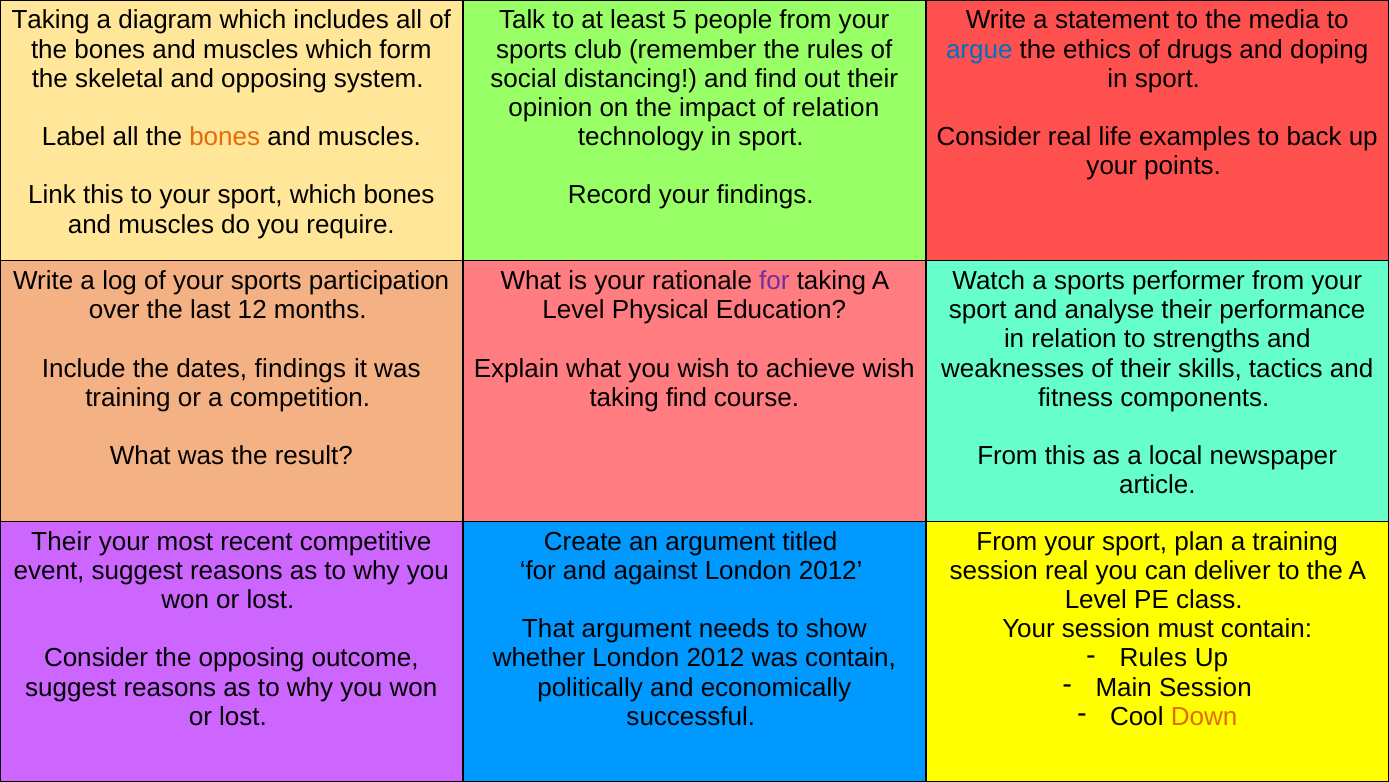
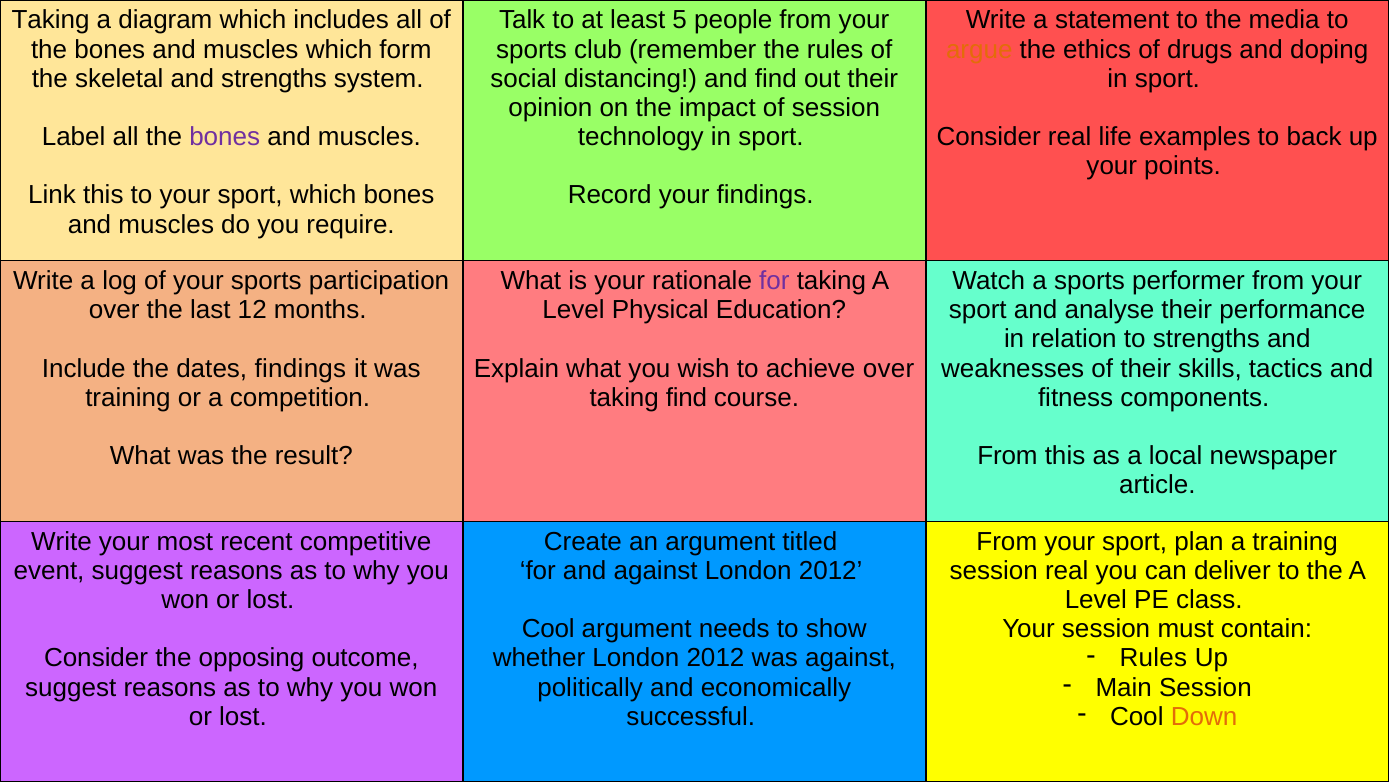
argue colour: blue -> orange
and opposing: opposing -> strengths
of relation: relation -> session
bones at (225, 137) colour: orange -> purple
achieve wish: wish -> over
Their at (61, 541): Their -> Write
That at (548, 629): That -> Cool
was contain: contain -> against
